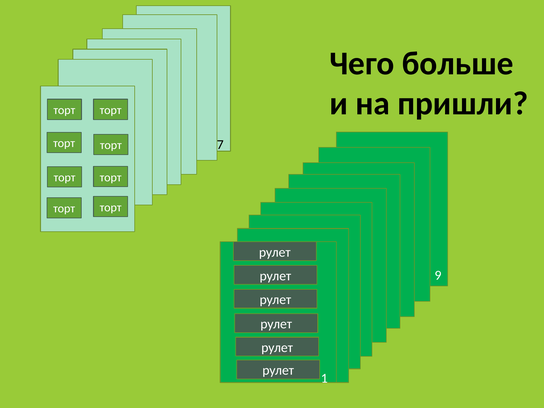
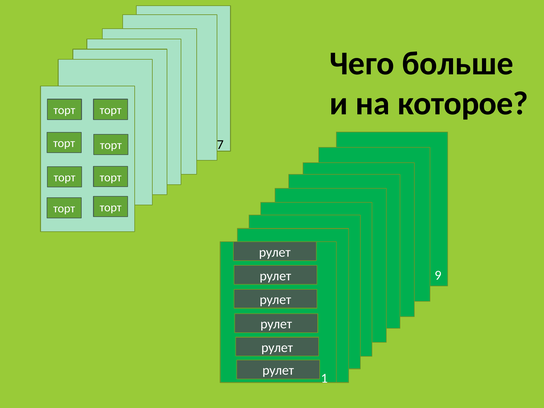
пришли: пришли -> которое
